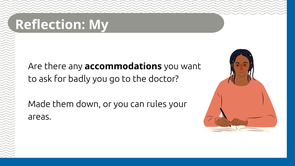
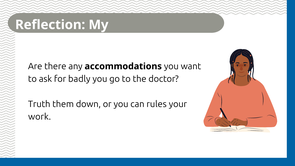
Made: Made -> Truth
areas: areas -> work
